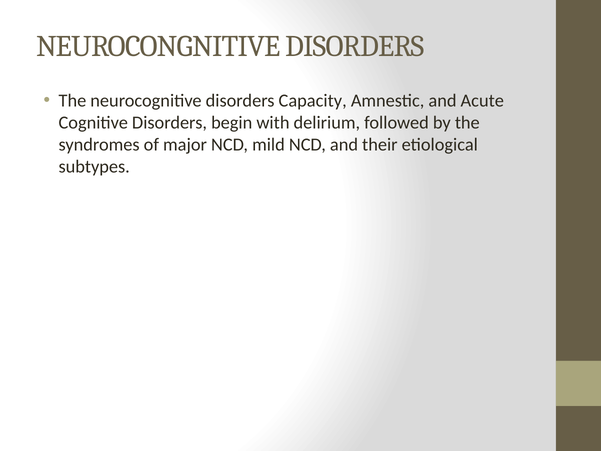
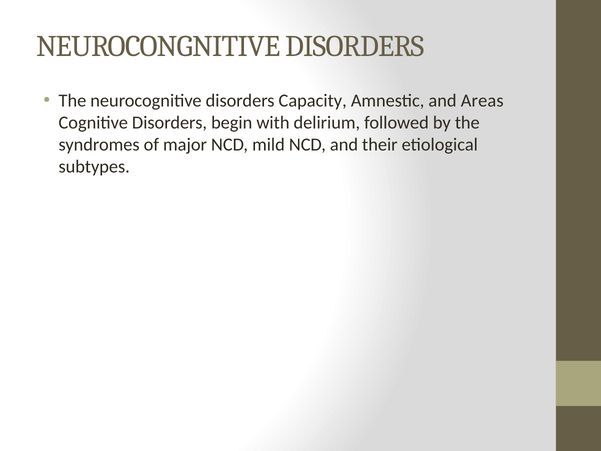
Acute: Acute -> Areas
